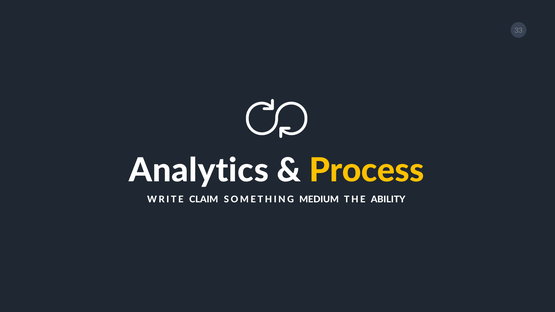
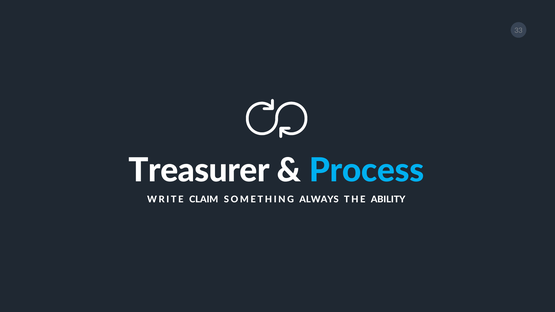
Analytics: Analytics -> Treasurer
Process colour: yellow -> light blue
MEDIUM: MEDIUM -> ALWAYS
